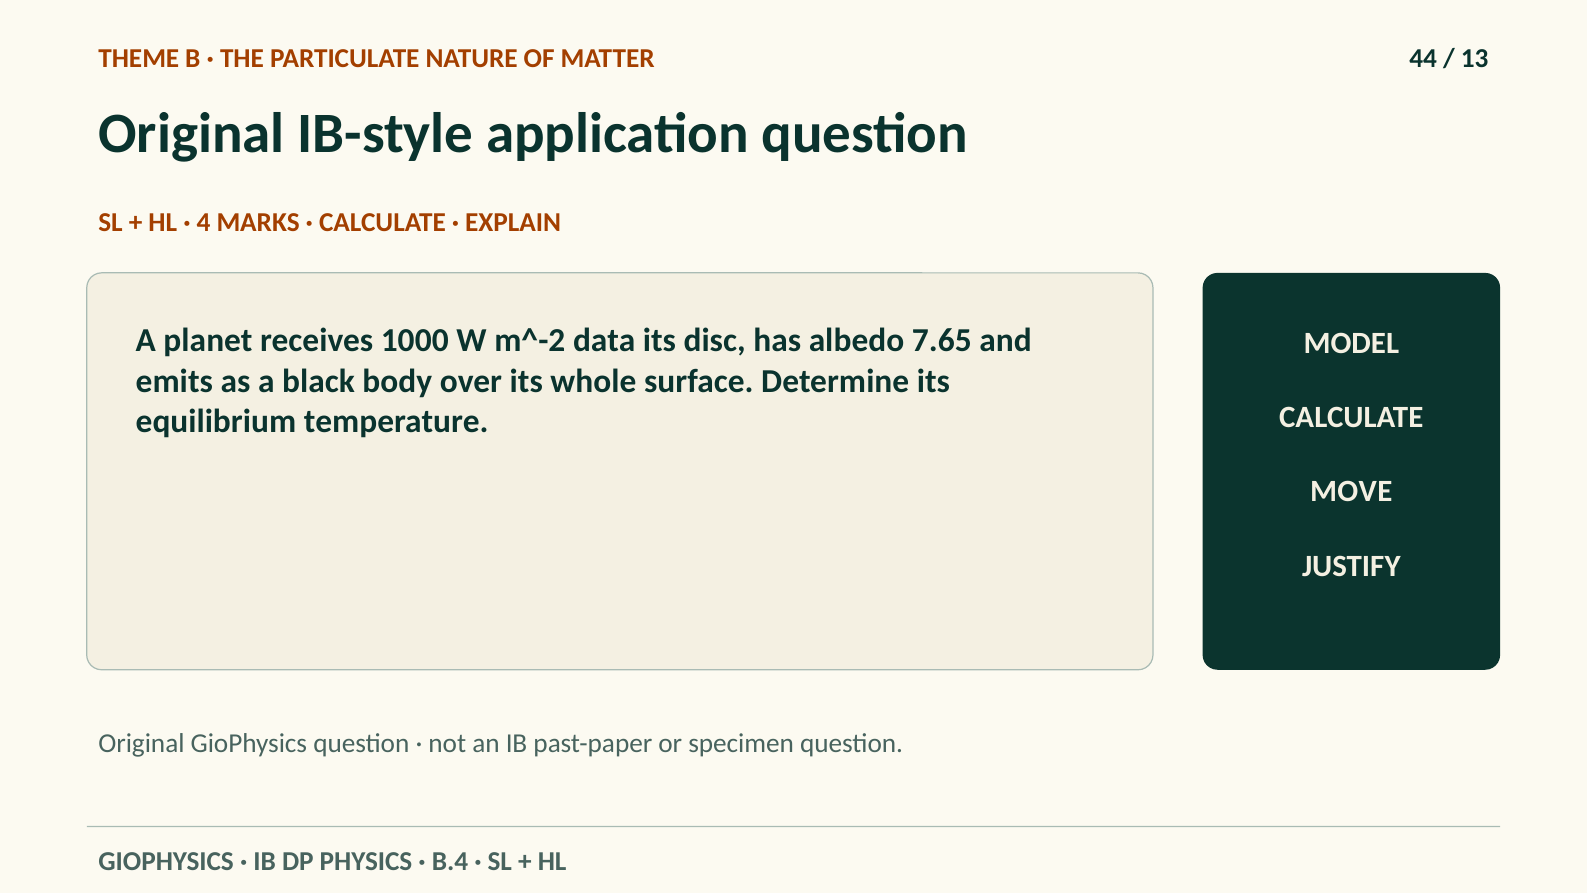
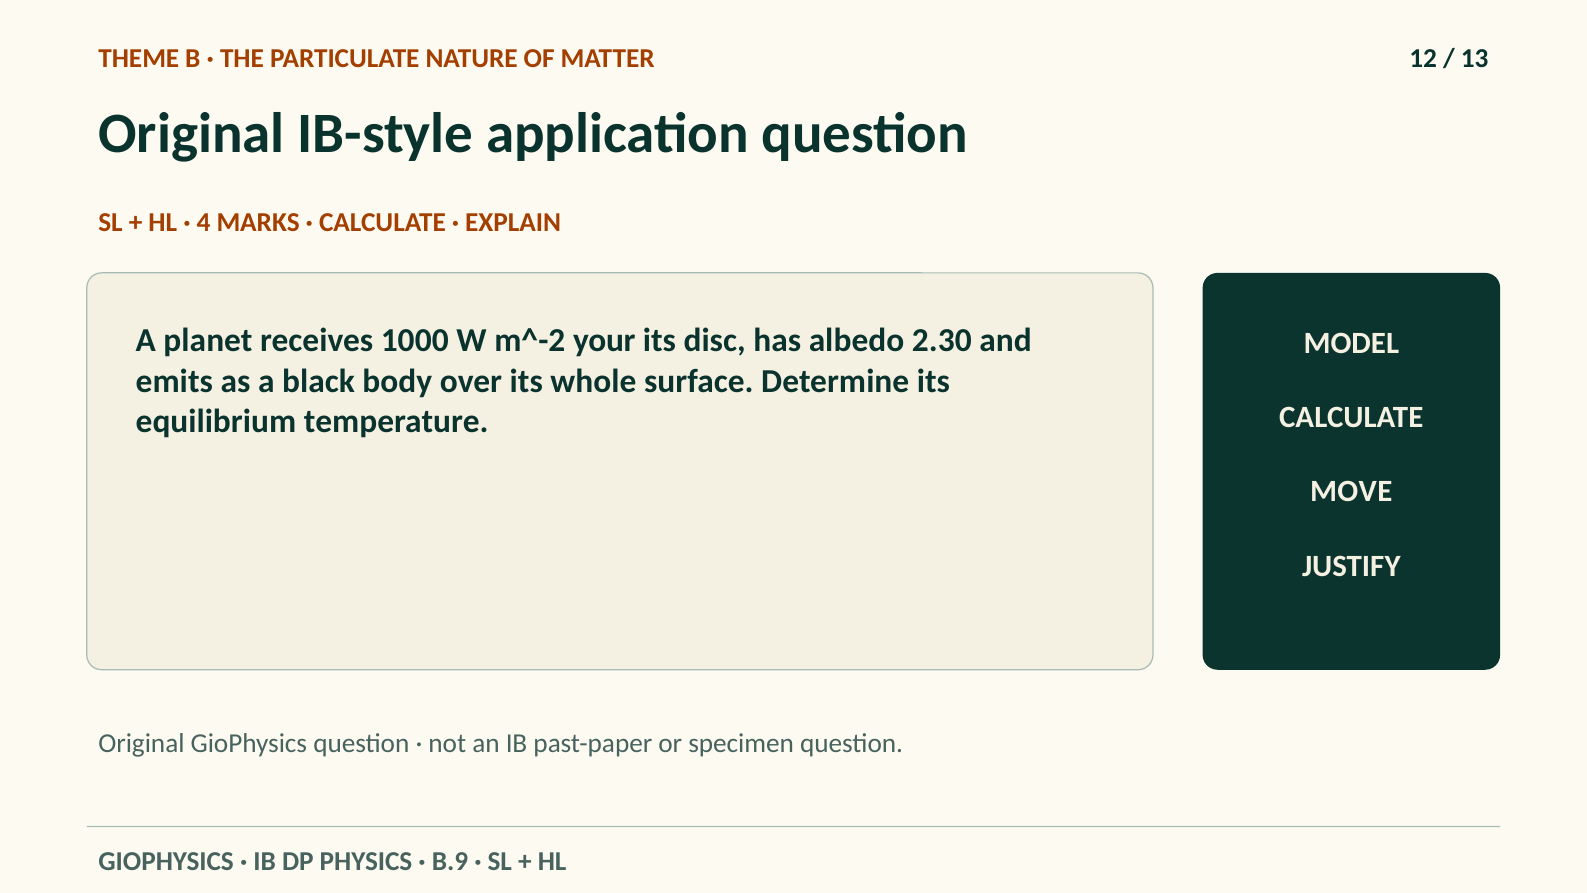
44: 44 -> 12
data: data -> your
7.65: 7.65 -> 2.30
B.4: B.4 -> B.9
